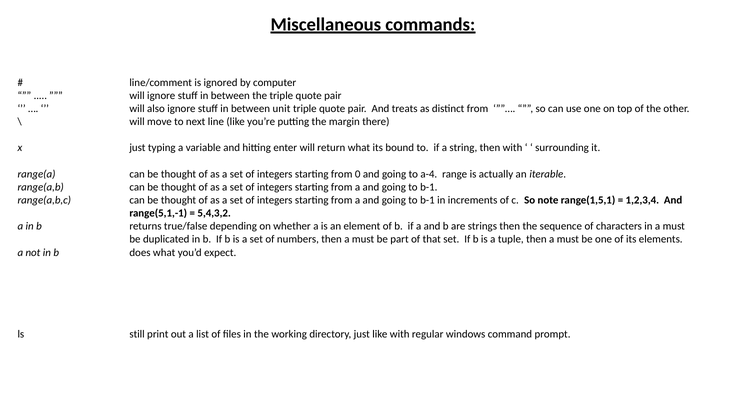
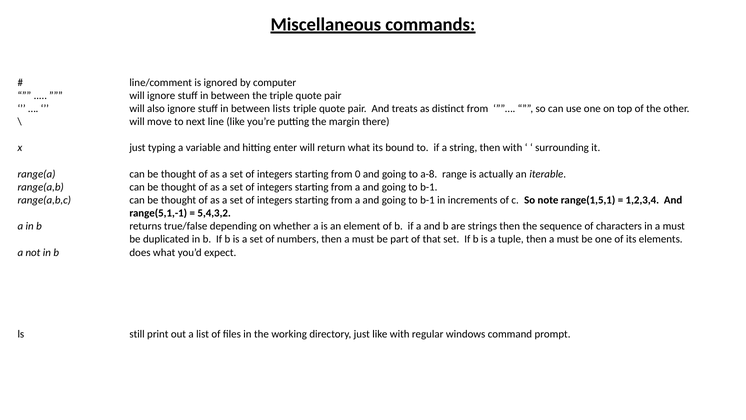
unit: unit -> lists
a-4: a-4 -> a-8
